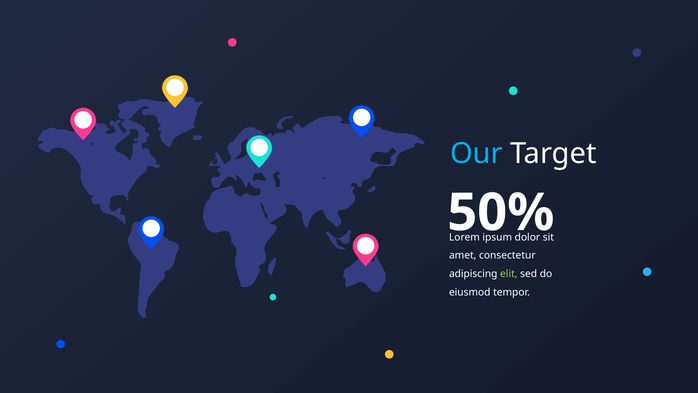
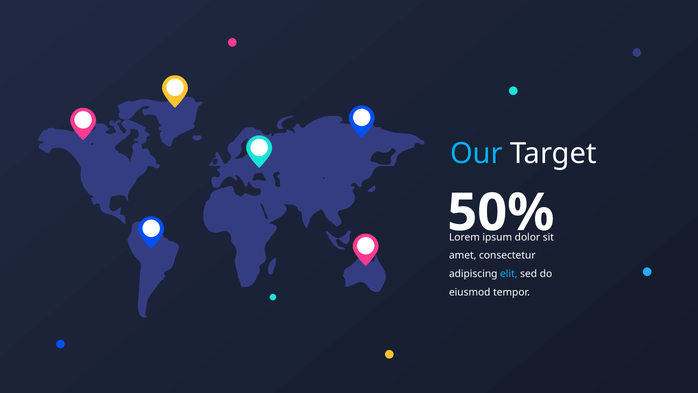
elit colour: light green -> light blue
